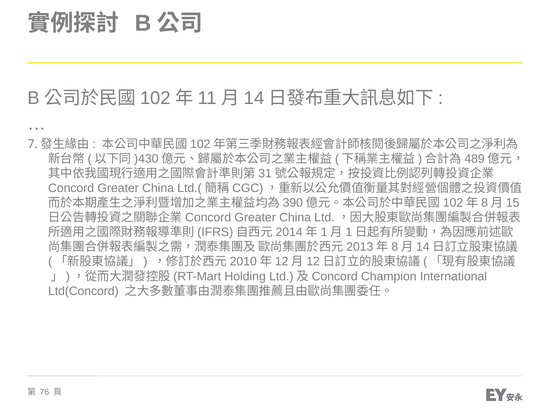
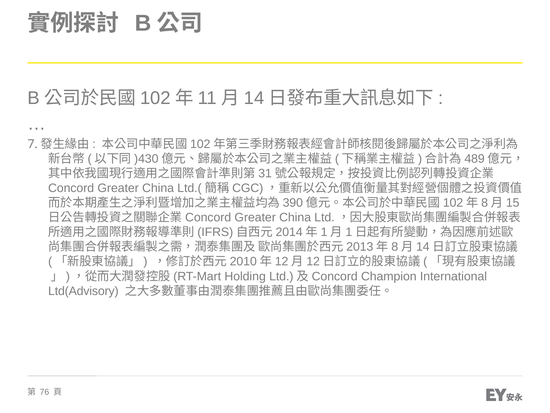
Ltd(Concord: Ltd(Concord -> Ltd(Advisory
